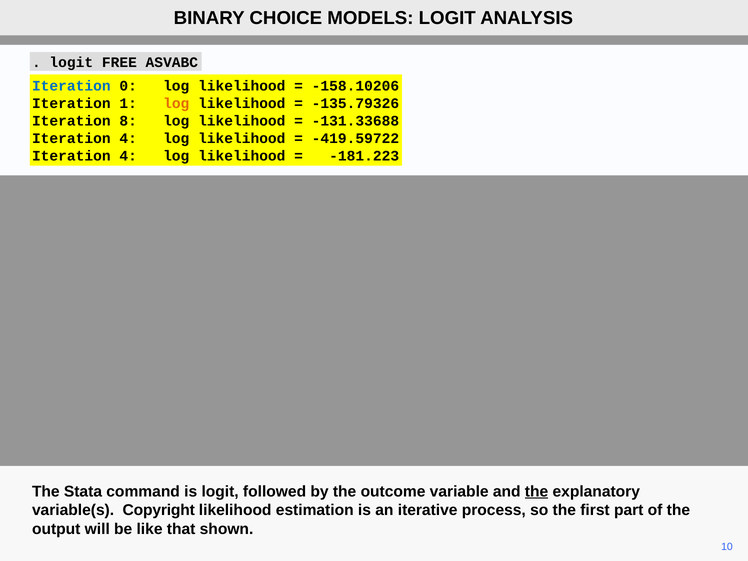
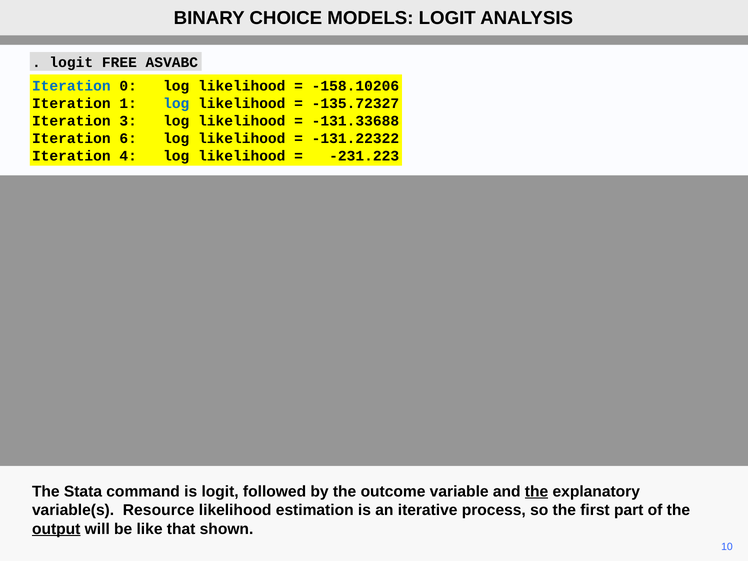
log at (176, 103) colour: orange -> blue
-135.79326: -135.79326 -> -135.72327
8: 8 -> 3
4 at (128, 138): 4 -> 6
-419.59722: -419.59722 -> -131.22322
-181.223: -181.223 -> -231.223
Copyright: Copyright -> Resource
output underline: none -> present
